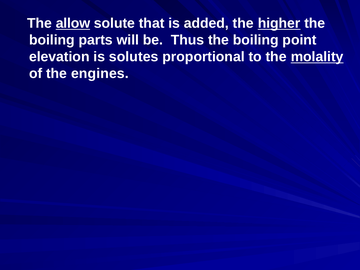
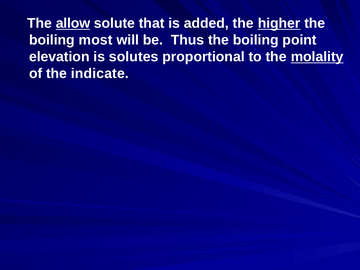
parts: parts -> most
engines: engines -> indicate
